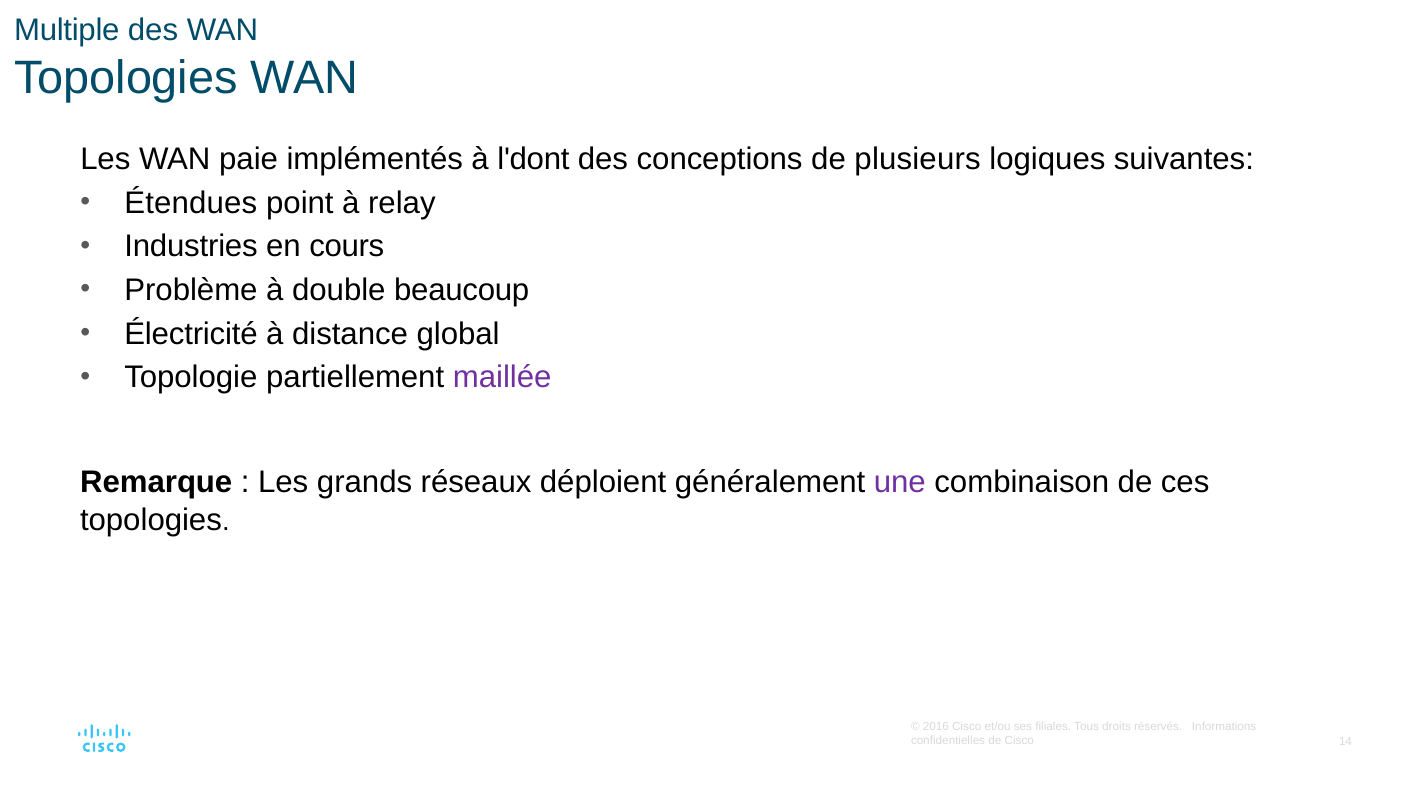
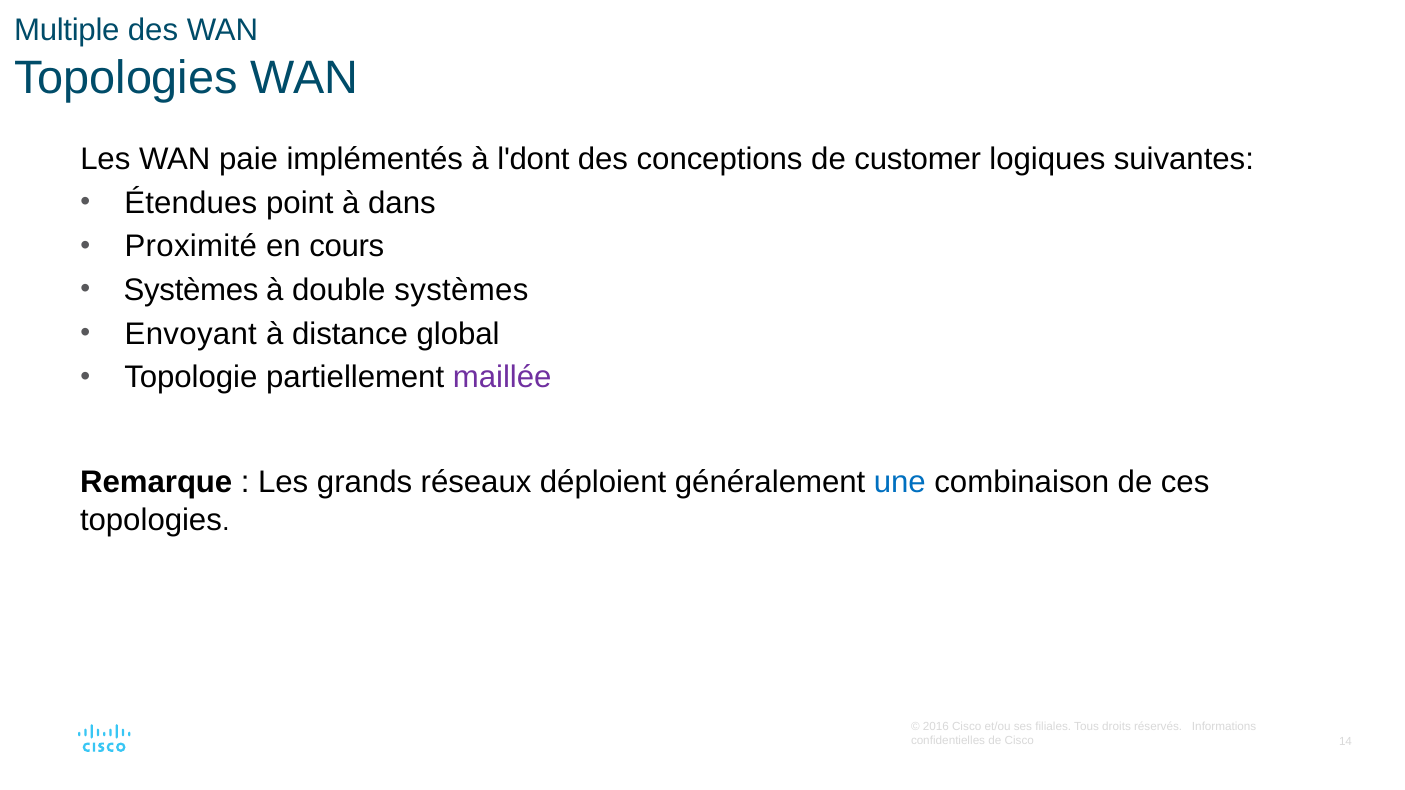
plusieurs: plusieurs -> customer
relay: relay -> dans
Industries: Industries -> Proximité
Problème at (191, 290): Problème -> Systèmes
double beaucoup: beaucoup -> systèmes
Électricité: Électricité -> Envoyant
une colour: purple -> blue
